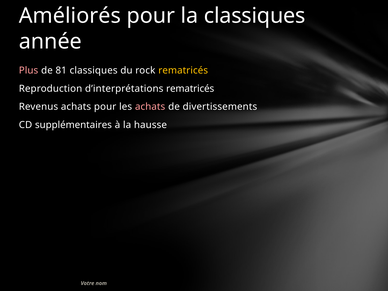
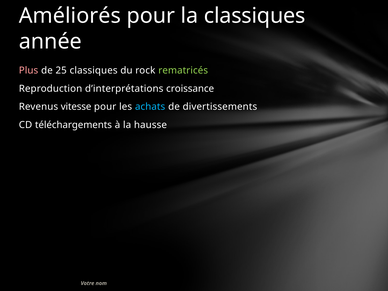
81: 81 -> 25
rematricés at (183, 71) colour: yellow -> light green
d’interprétations rematricés: rematricés -> croissance
Revenus achats: achats -> vitesse
achats at (150, 107) colour: pink -> light blue
supplémentaires: supplémentaires -> téléchargements
